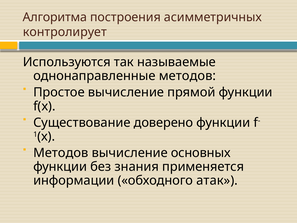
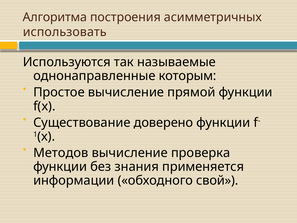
контролирует: контролирует -> использовать
однонаправленные методов: методов -> которым
основных: основных -> проверка
атак: атак -> свой
